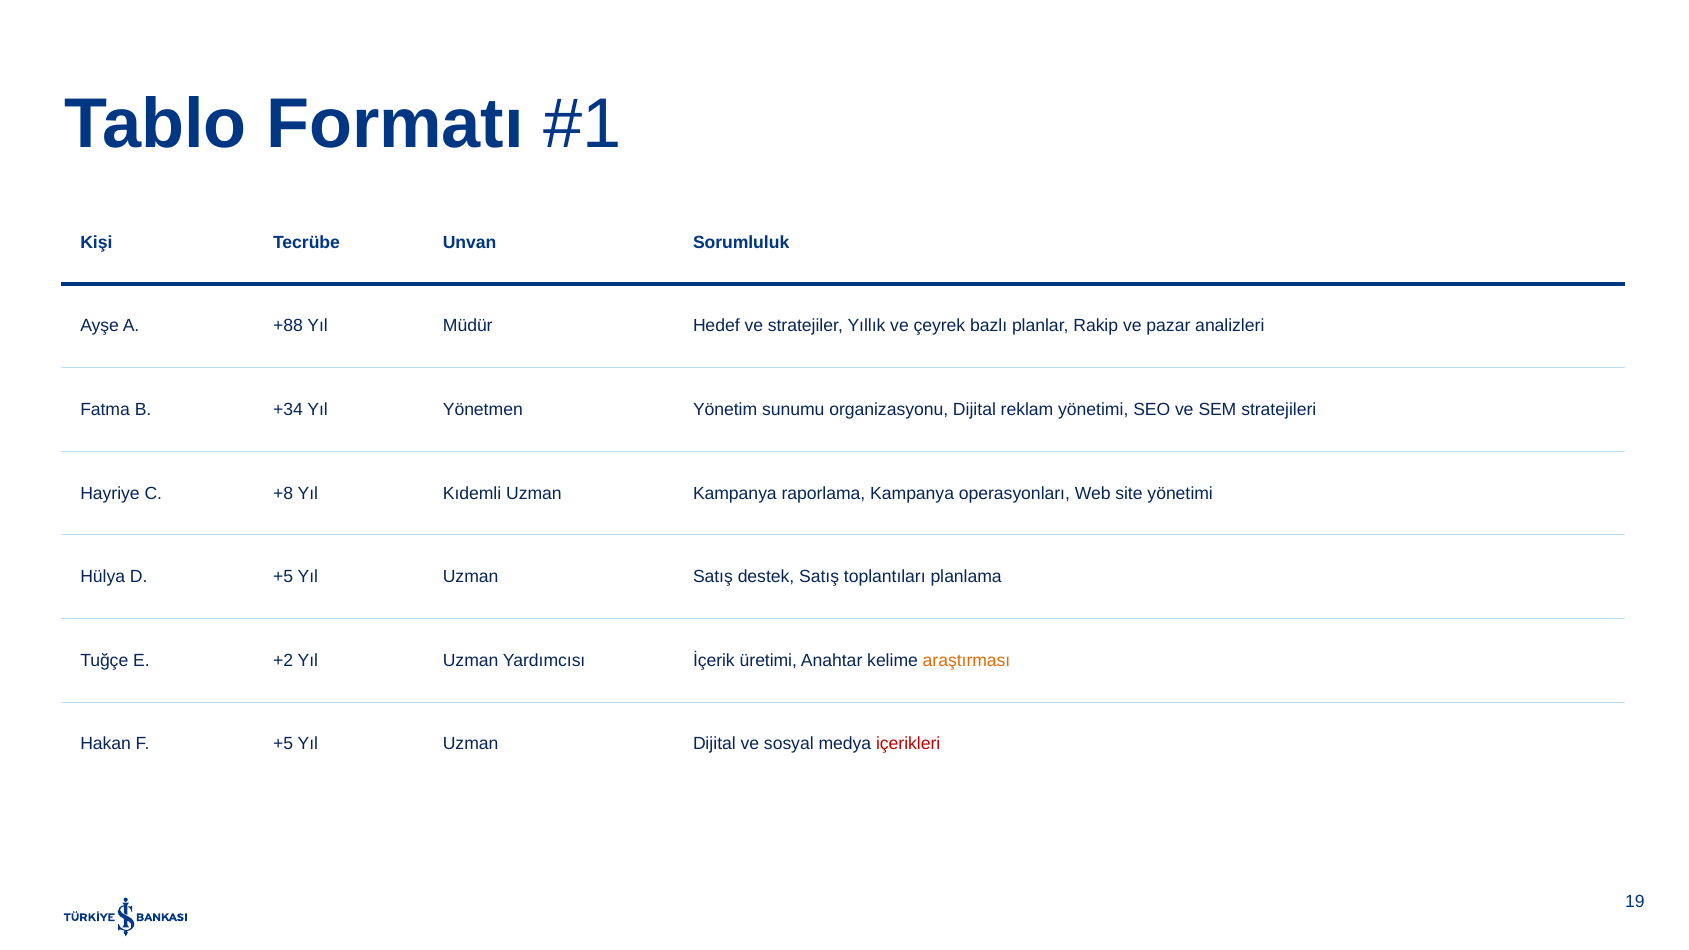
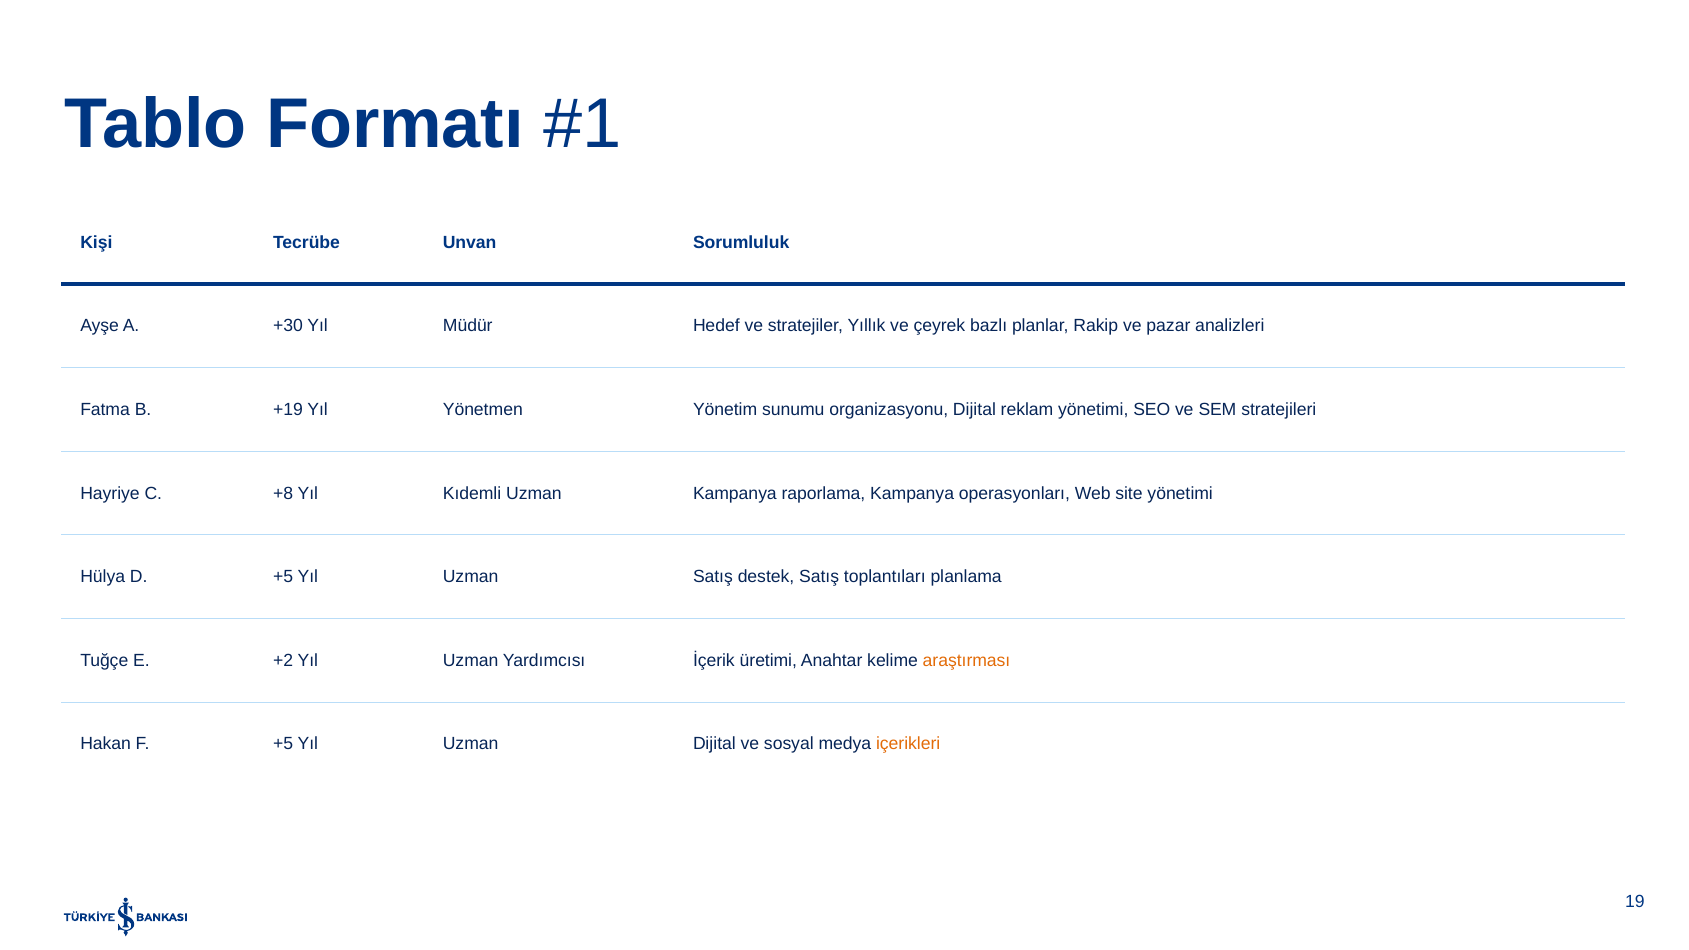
+88: +88 -> +30
+34: +34 -> +19
içerikleri colour: red -> orange
